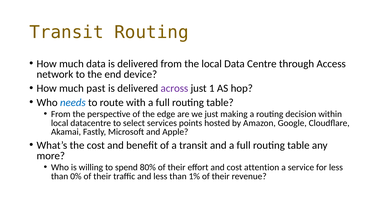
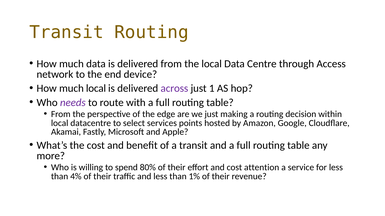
much past: past -> local
needs colour: blue -> purple
0%: 0% -> 4%
